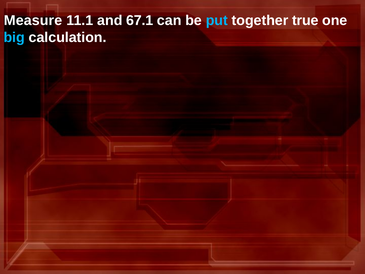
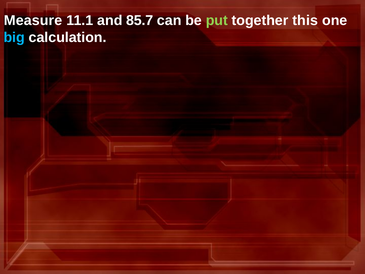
67.1: 67.1 -> 85.7
put colour: light blue -> light green
true: true -> this
